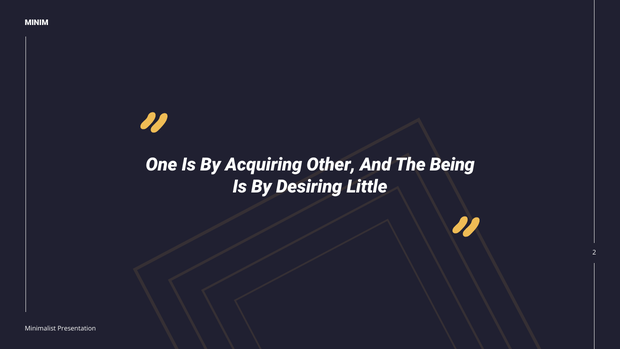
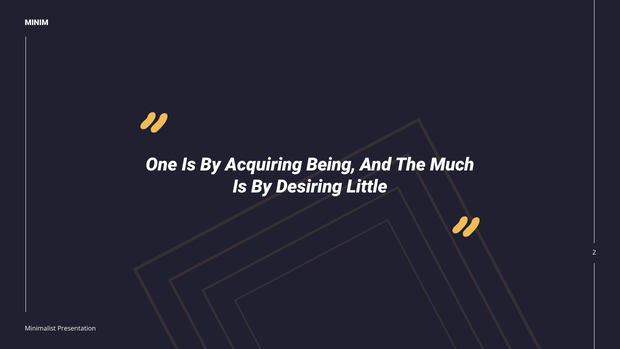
Other: Other -> Being
Being: Being -> Much
